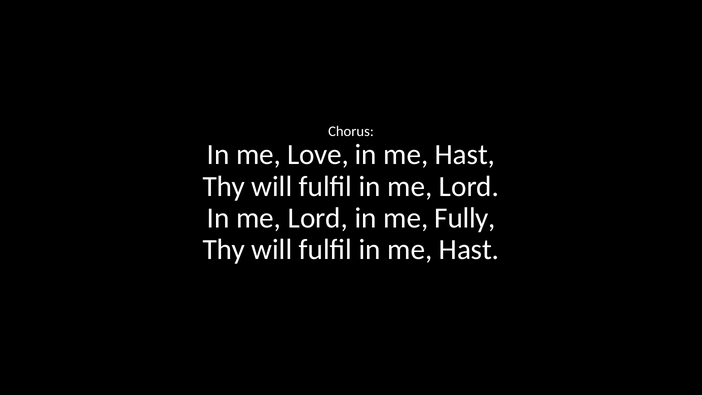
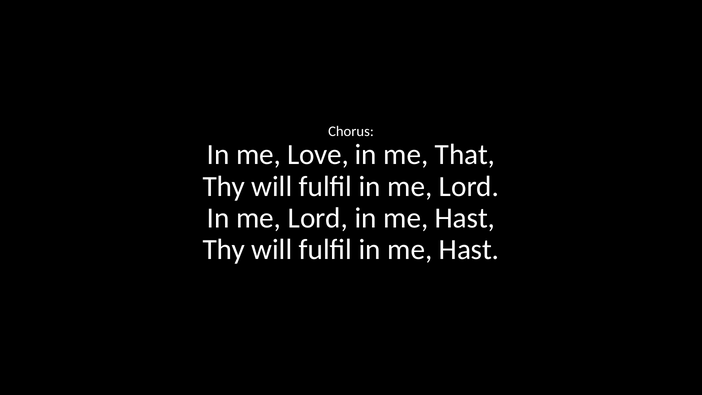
Hast at (465, 155): Hast -> That
Lord in me Fully: Fully -> Hast
